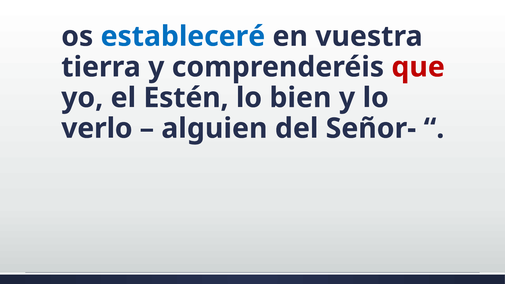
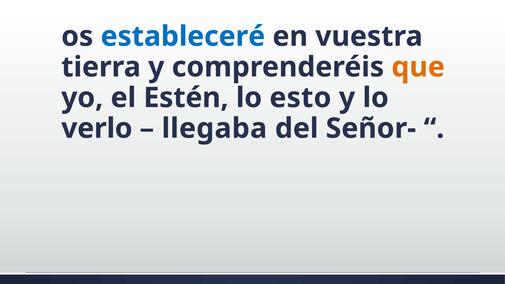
que colour: red -> orange
bien: bien -> esto
alguien: alguien -> llegaba
